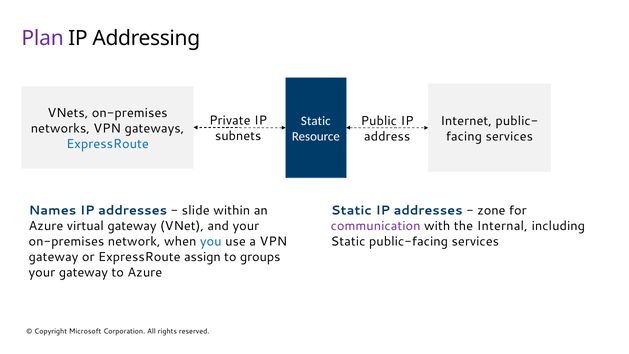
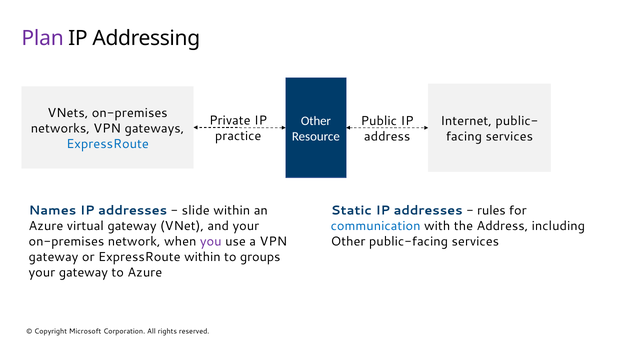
Static at (316, 121): Static -> Other
subnets: subnets -> practice
zone: zone -> rules
communication colour: purple -> blue
the Internal: Internal -> Address
you colour: blue -> purple
Static at (348, 241): Static -> Other
ExpressRoute assign: assign -> within
